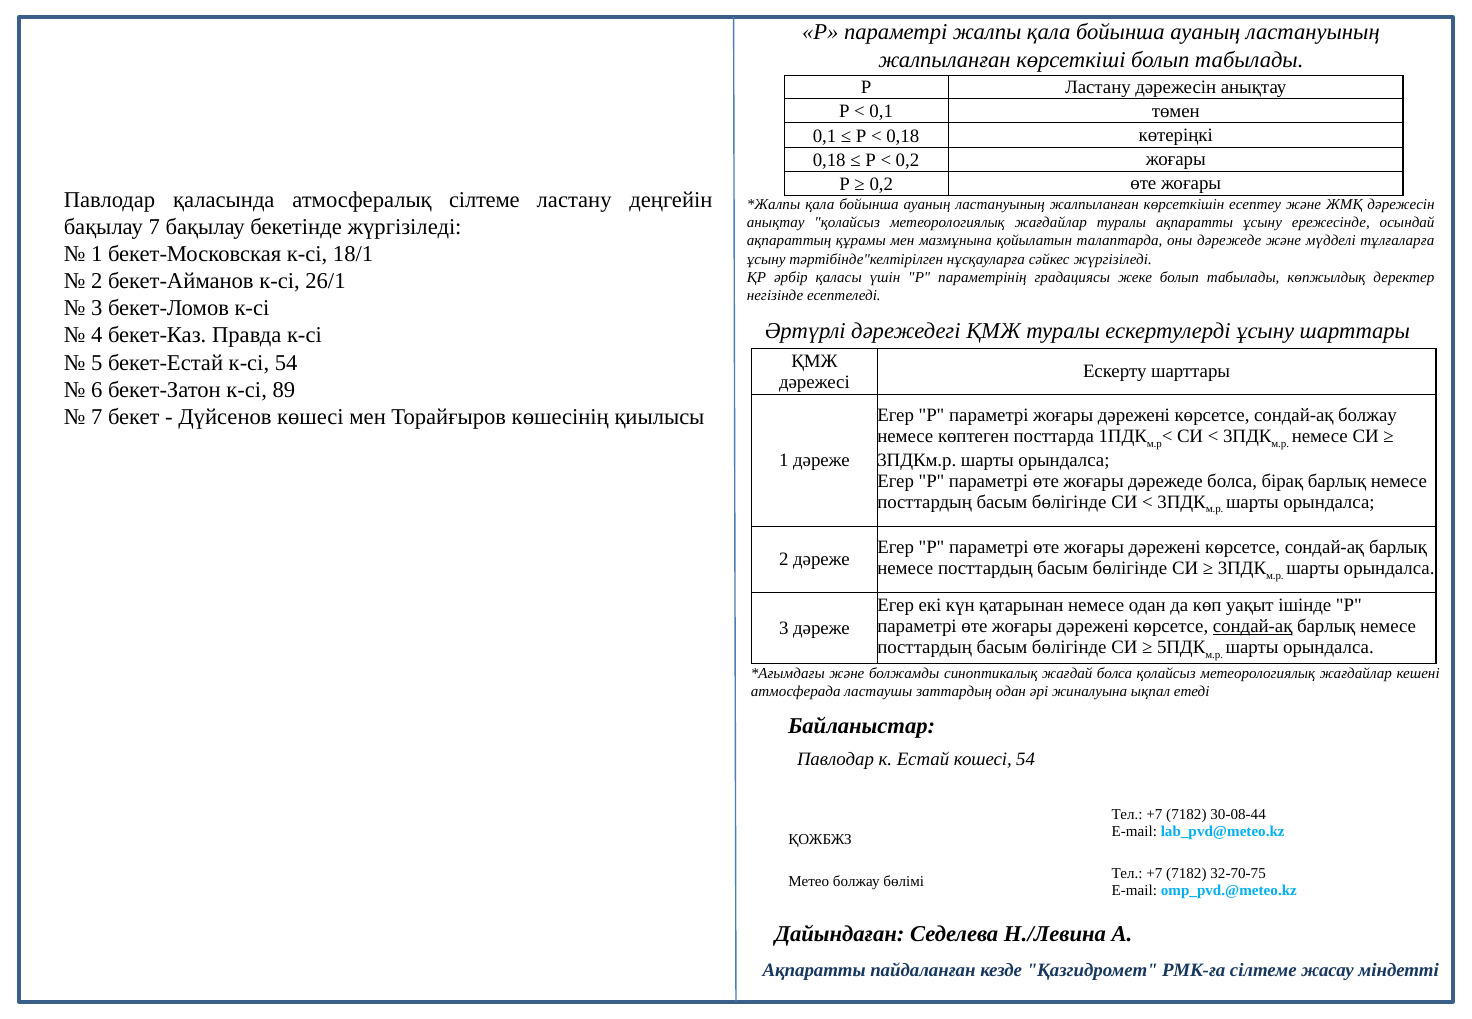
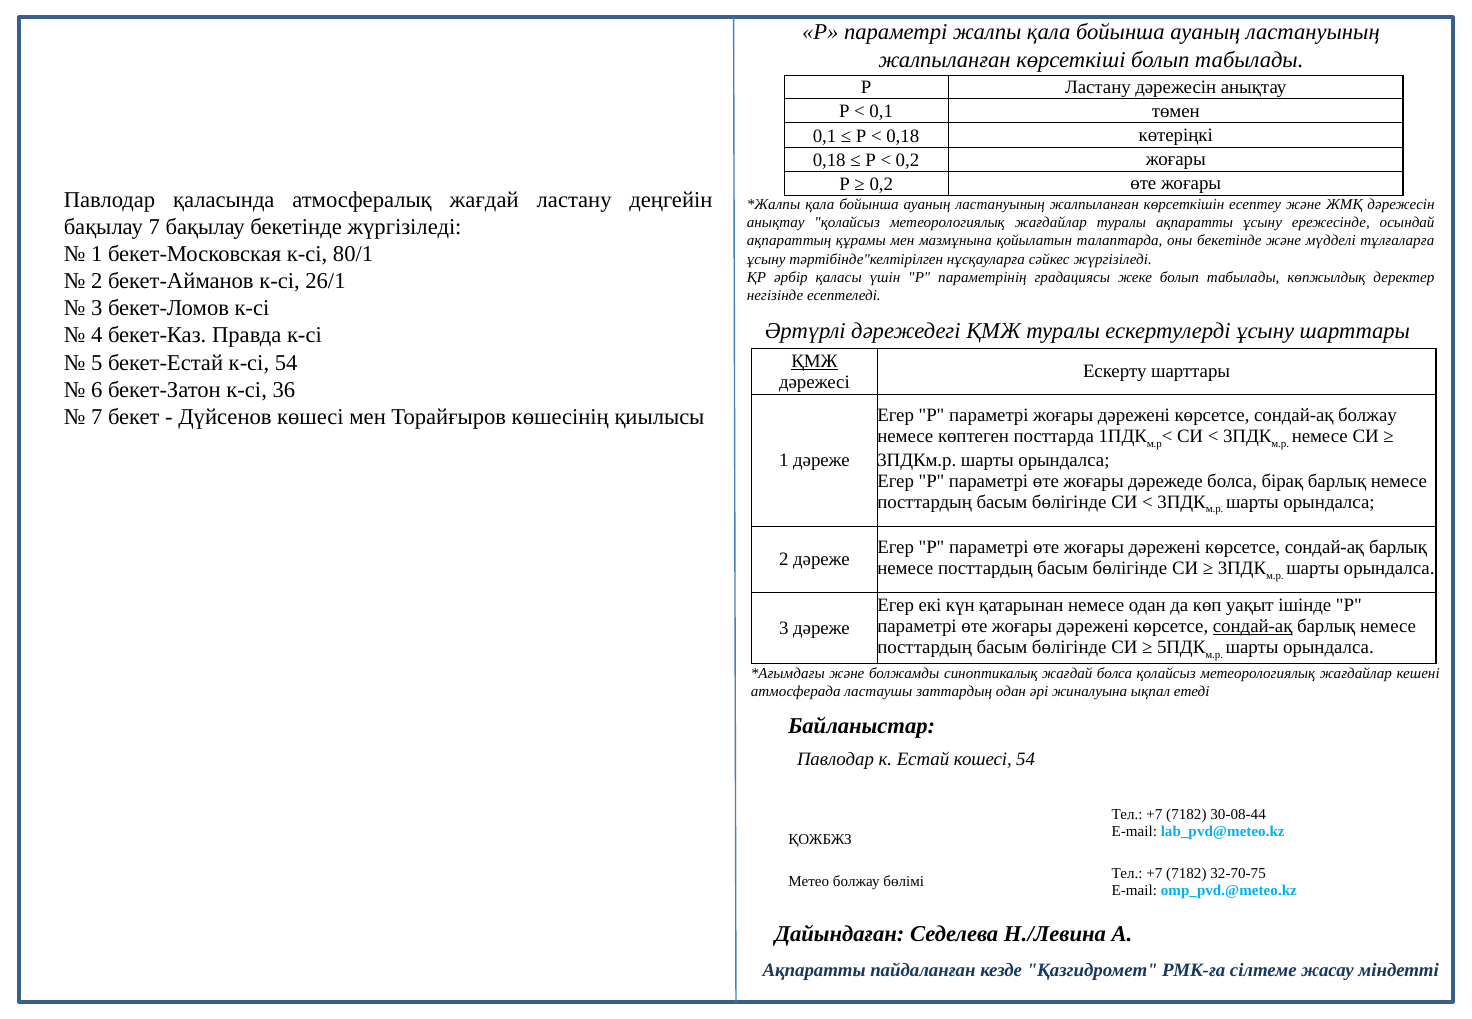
атмосфералық сілтеме: сілтеме -> жағдай
оны дәрежеде: дәрежеде -> бекетінде
18/1: 18/1 -> 80/1
ҚМЖ at (815, 361) underline: none -> present
89: 89 -> 36
